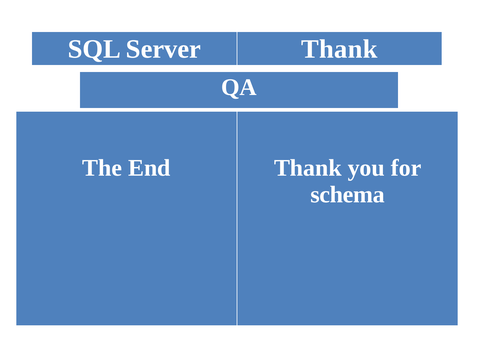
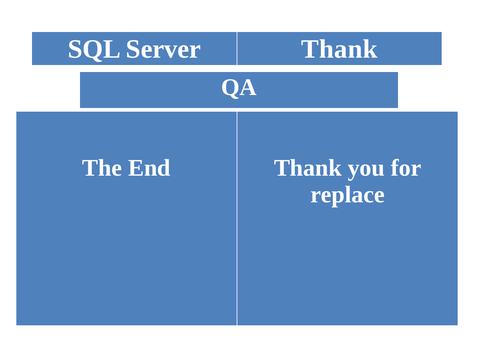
schema: schema -> replace
